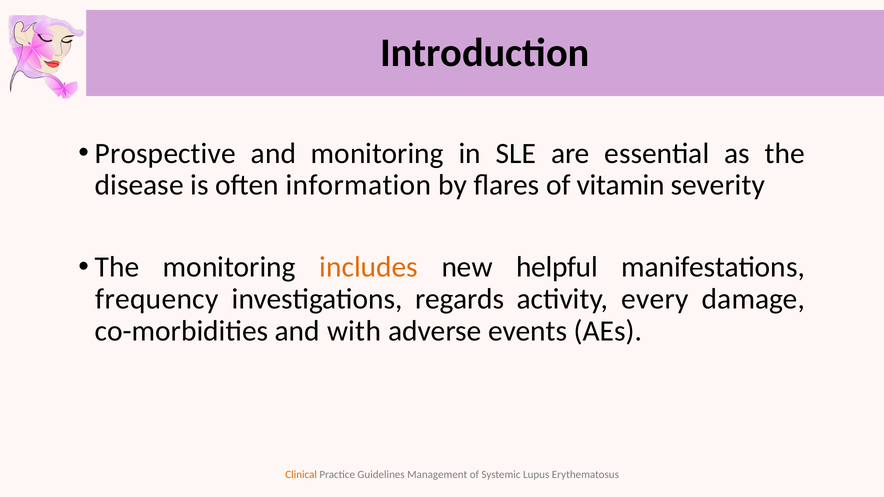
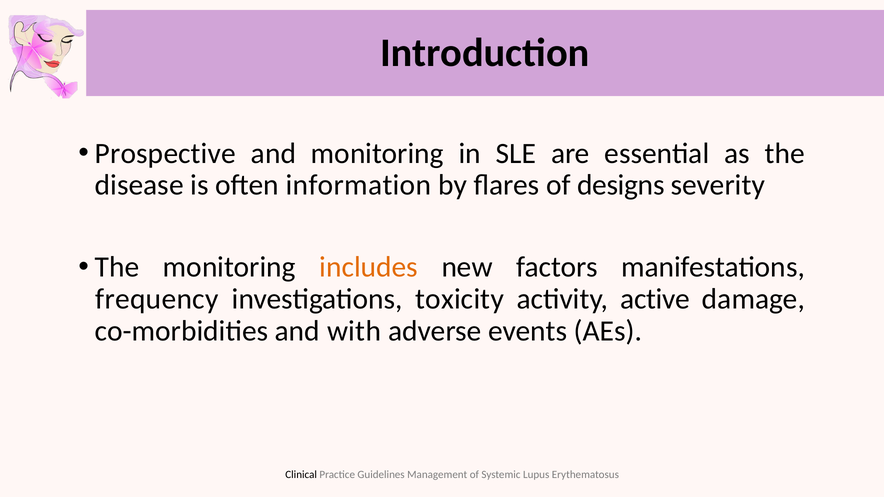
vitamin: vitamin -> designs
helpful: helpful -> factors
regards: regards -> toxicity
every: every -> active
Clinical colour: orange -> black
